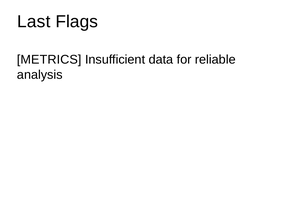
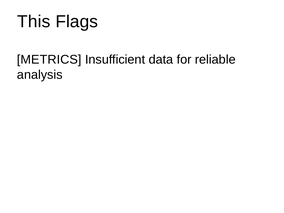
Last: Last -> This
